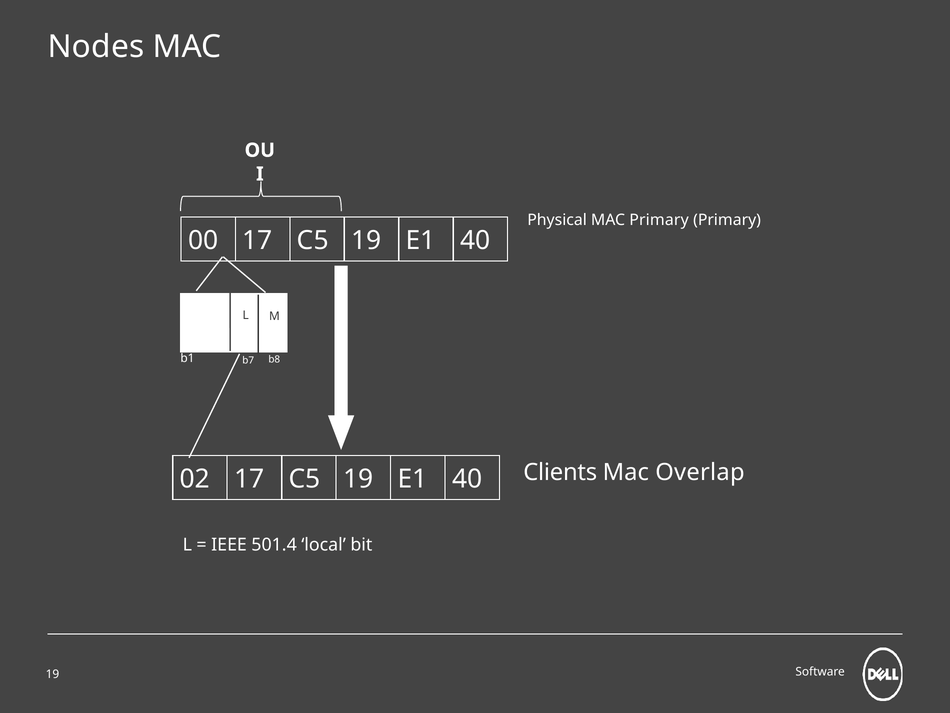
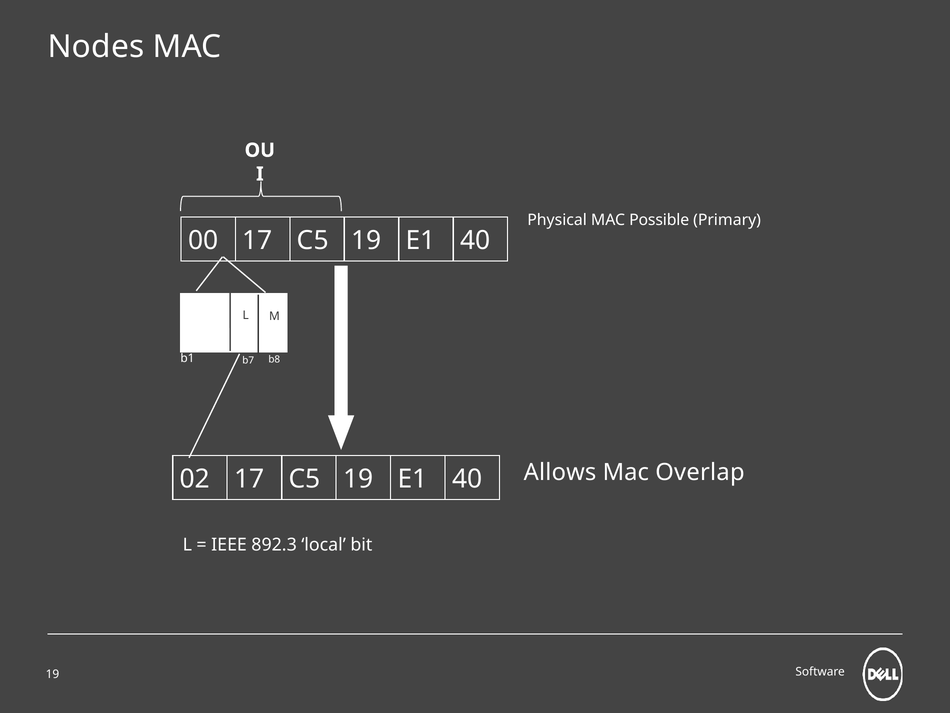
MAC Primary: Primary -> Possible
Clients: Clients -> Allows
501.4: 501.4 -> 892.3
